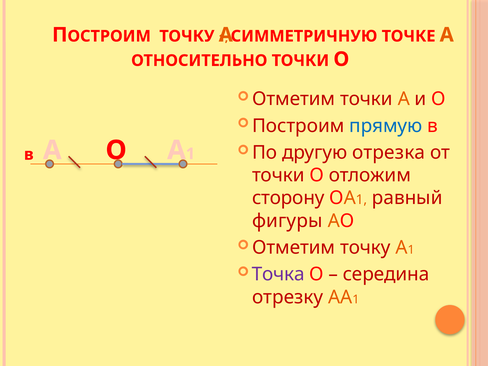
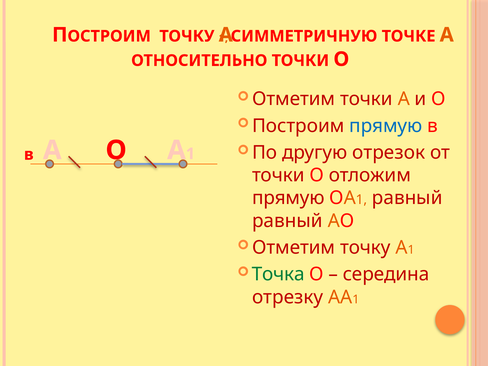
отрезка: отрезка -> отрезок
сторону at (288, 198): сторону -> прямую
фигуры at (287, 221): фигуры -> равный
Точка colour: purple -> green
